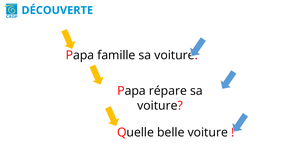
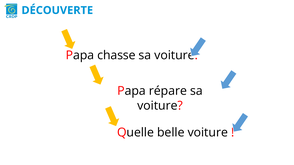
famille: famille -> chasse
